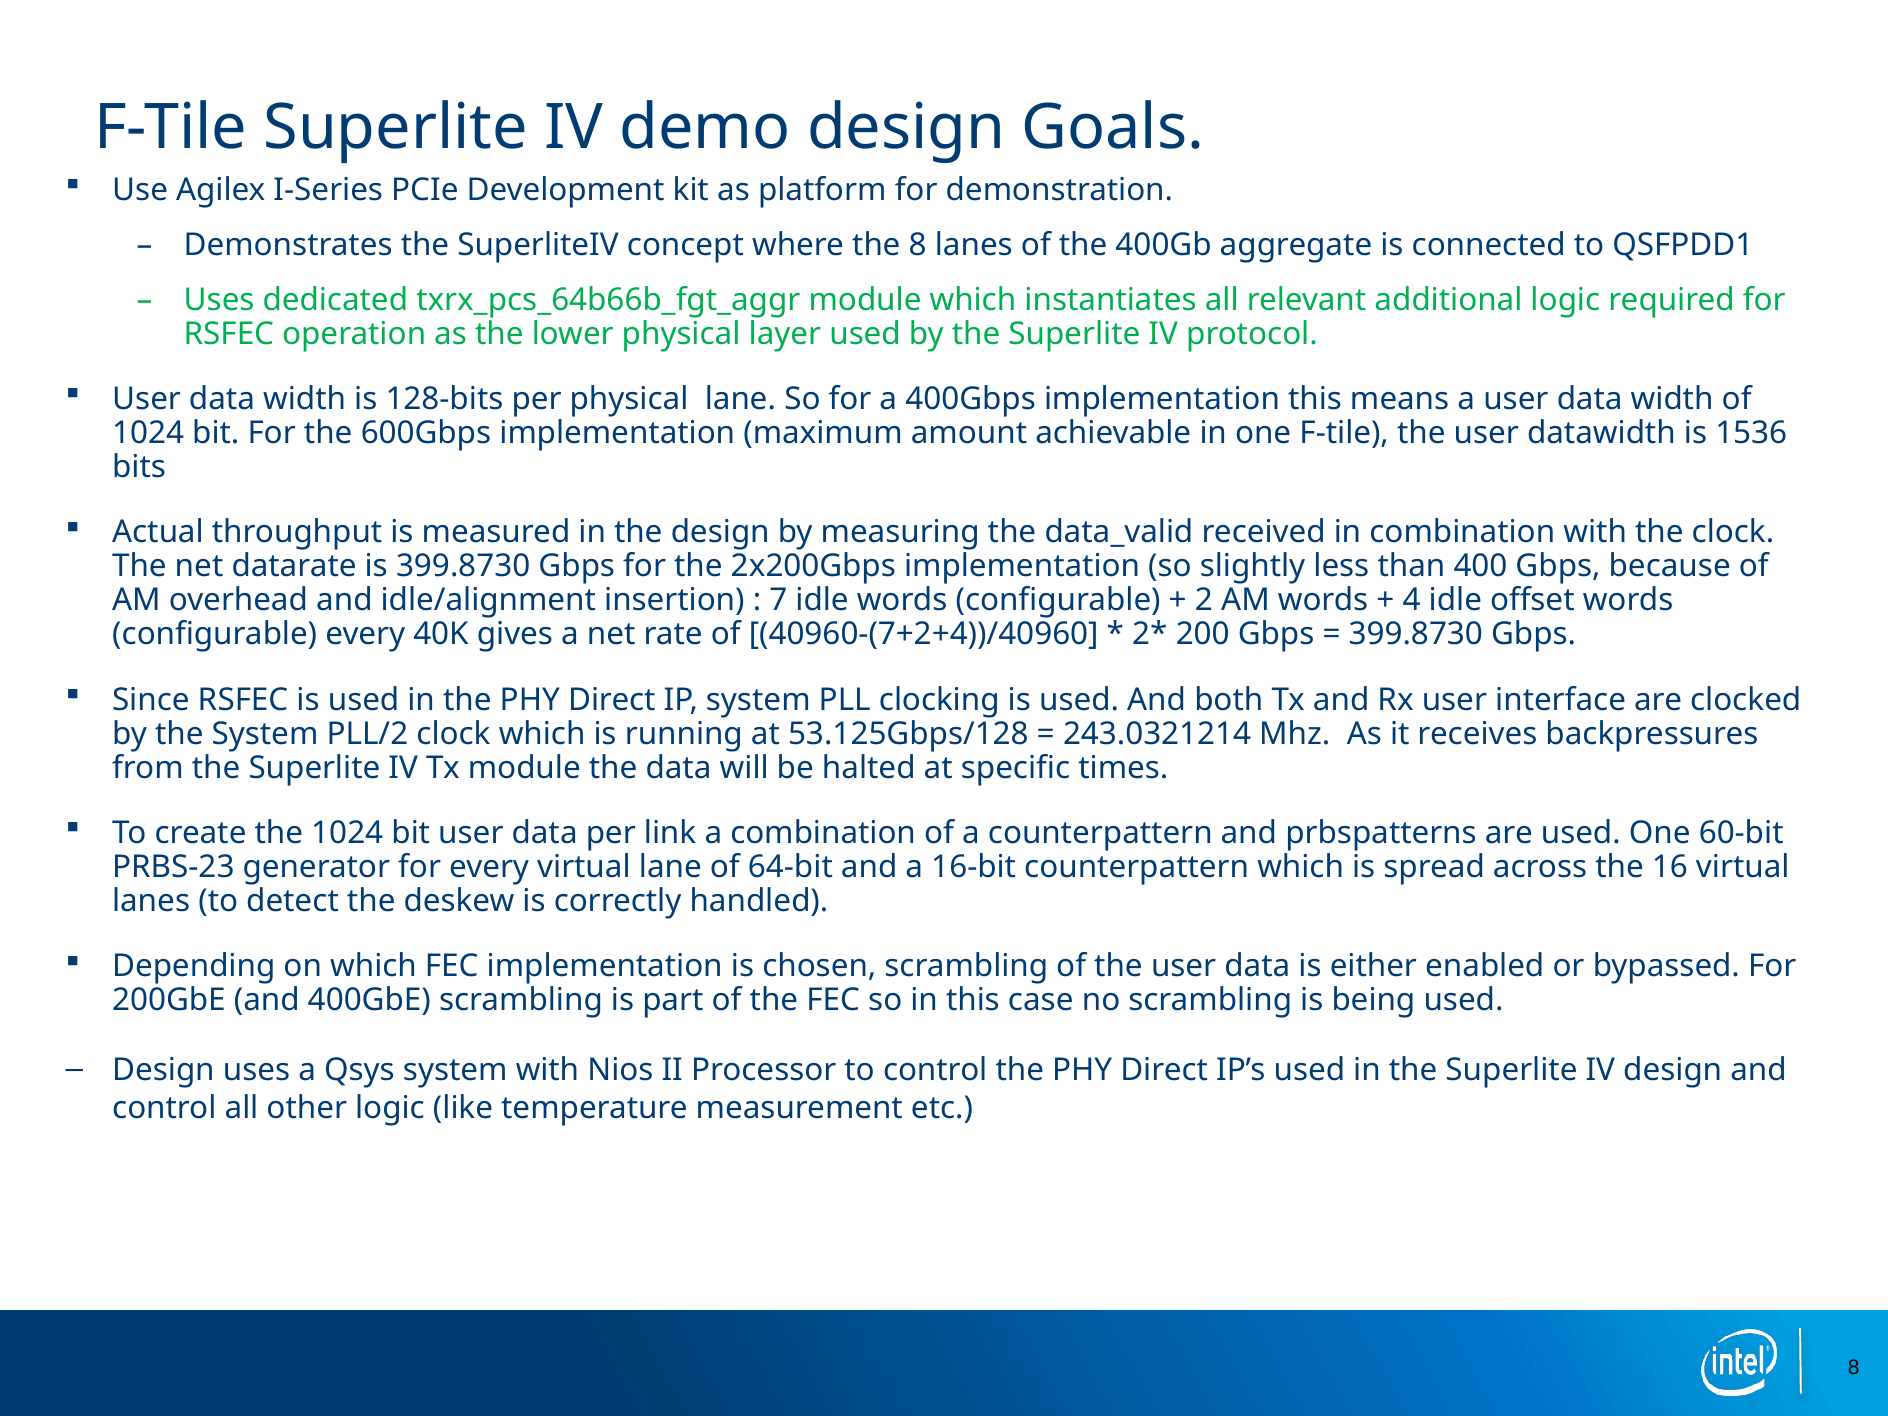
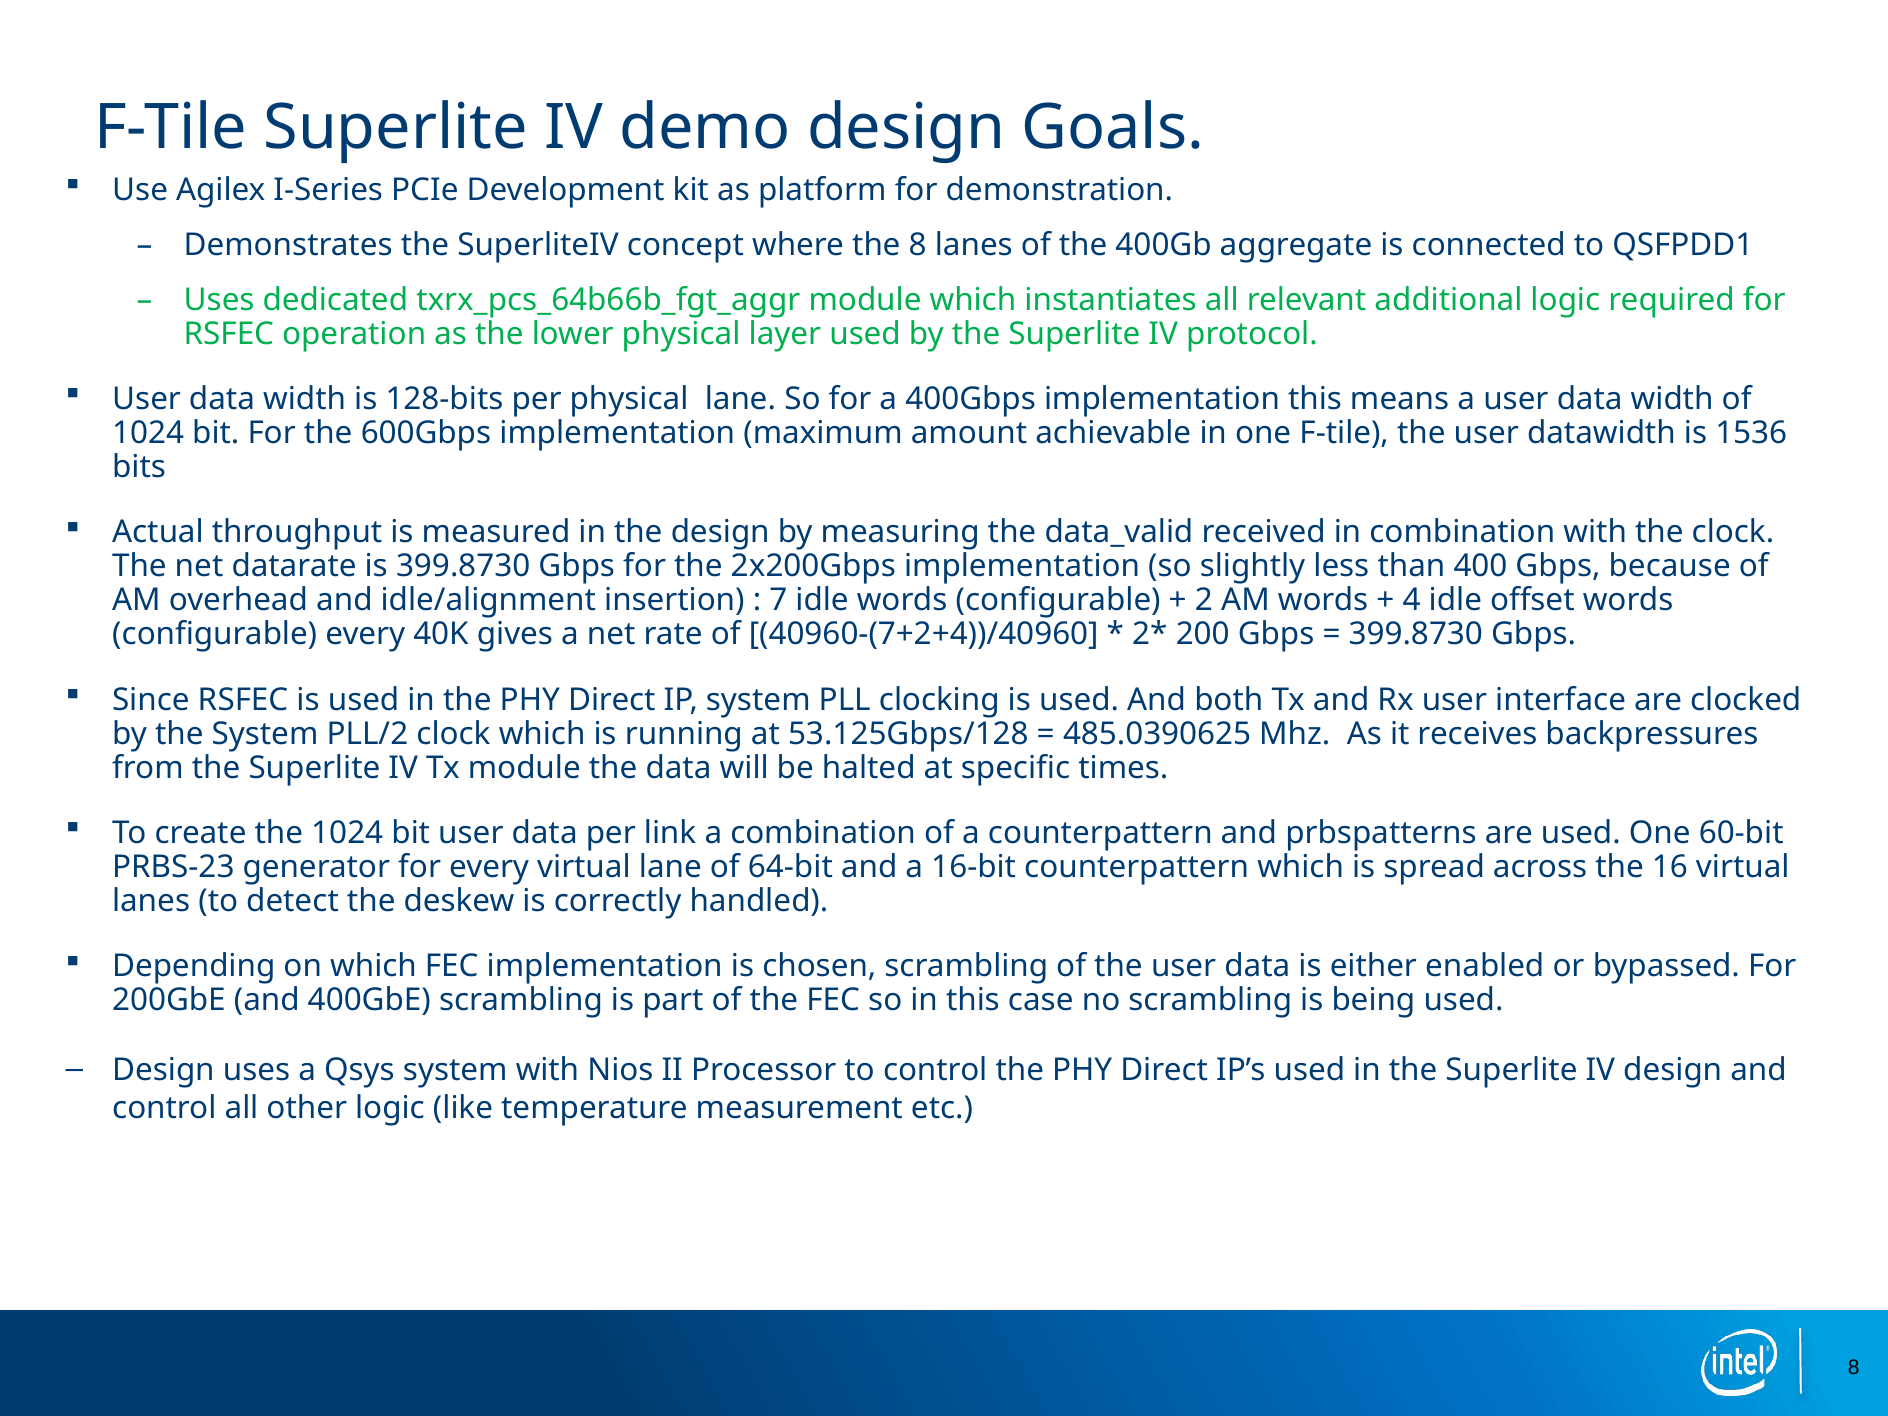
243.0321214: 243.0321214 -> 485.0390625
